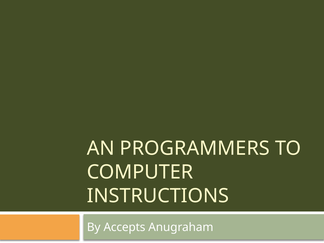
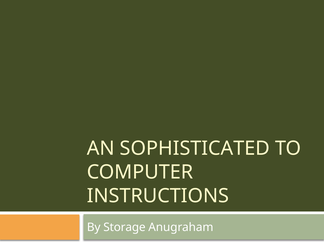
PROGRAMMERS: PROGRAMMERS -> SOPHISTICATED
Accepts: Accepts -> Storage
